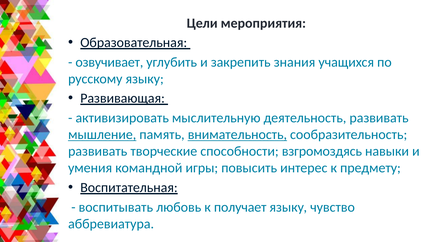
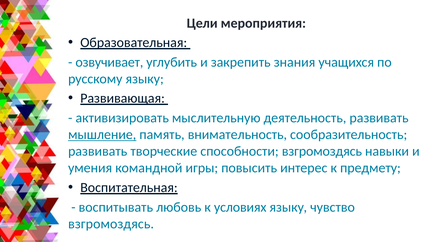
внимательность underline: present -> none
получает: получает -> условиях
аббревиатура at (111, 224): аббревиатура -> взгромоздясь
